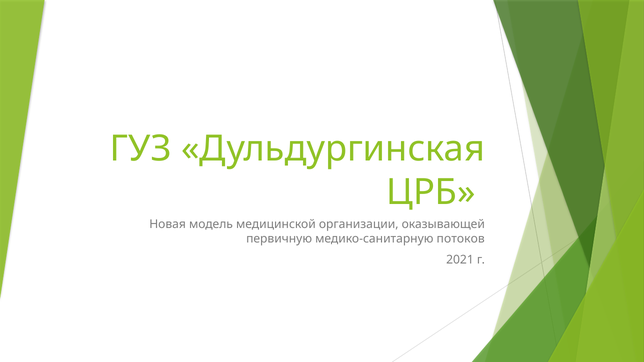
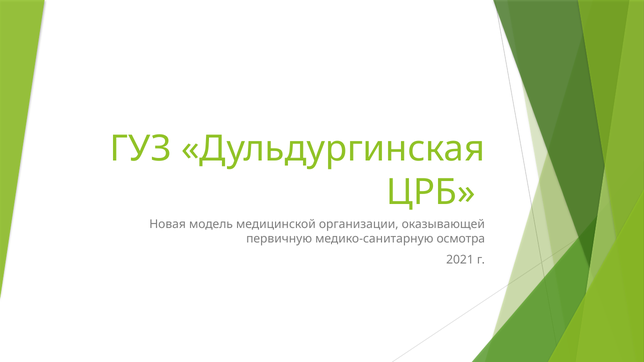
потоков: потоков -> осмотра
